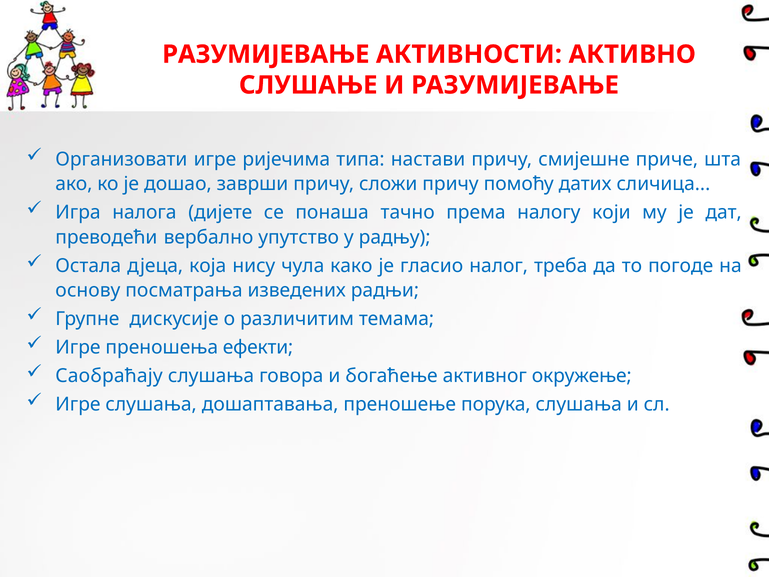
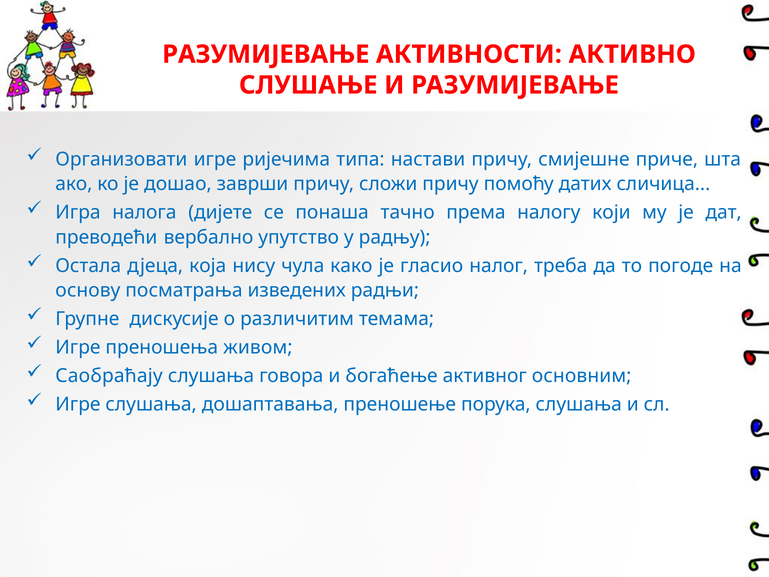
ефекти: ефекти -> живом
окружење: окружење -> основним
